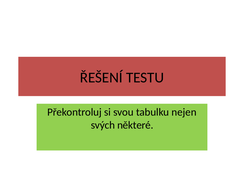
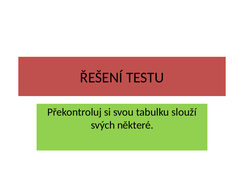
nejen: nejen -> slouží
